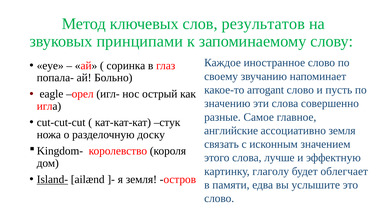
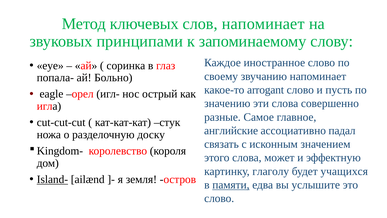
слов результатов: результатов -> напоминает
ассоциативно земля: земля -> падал
лучше: лучше -> может
облегчает: облегчает -> учащихся
памяти underline: none -> present
